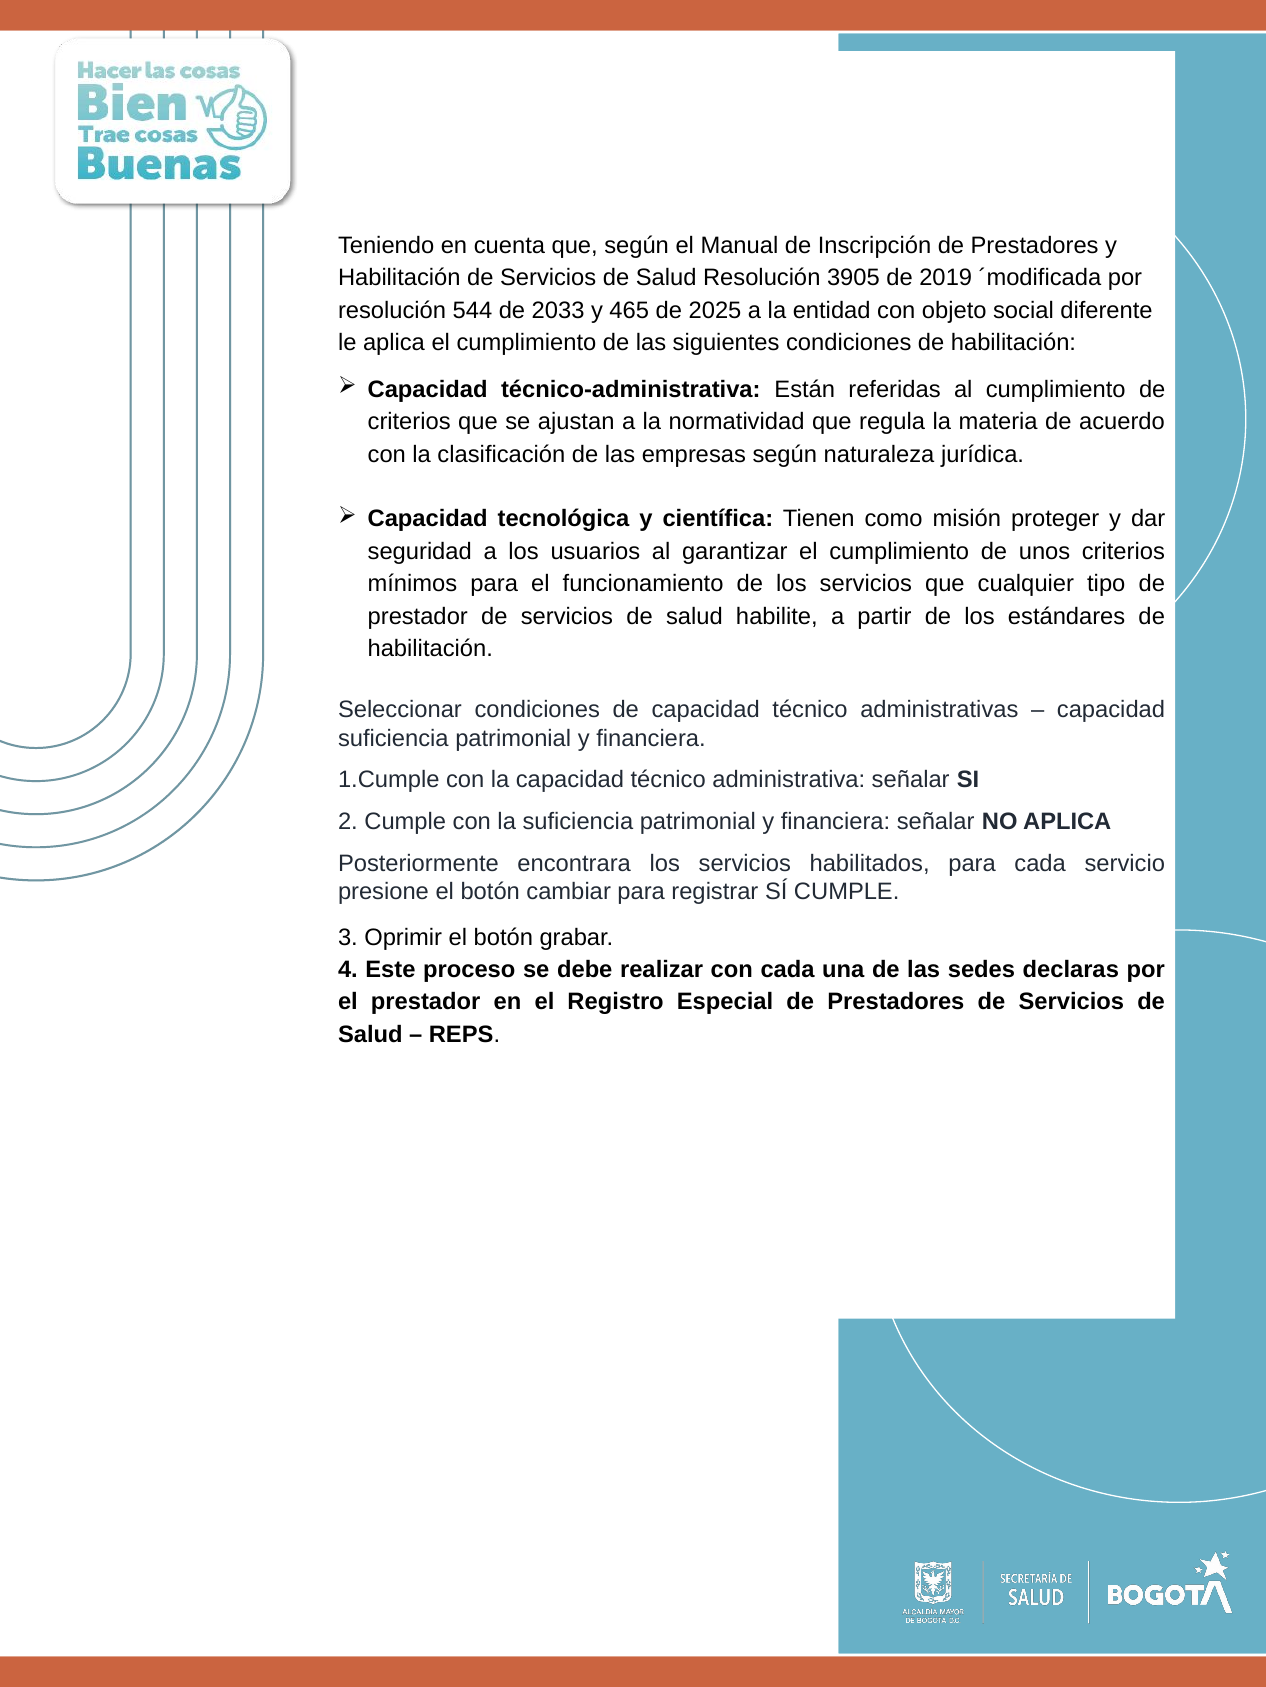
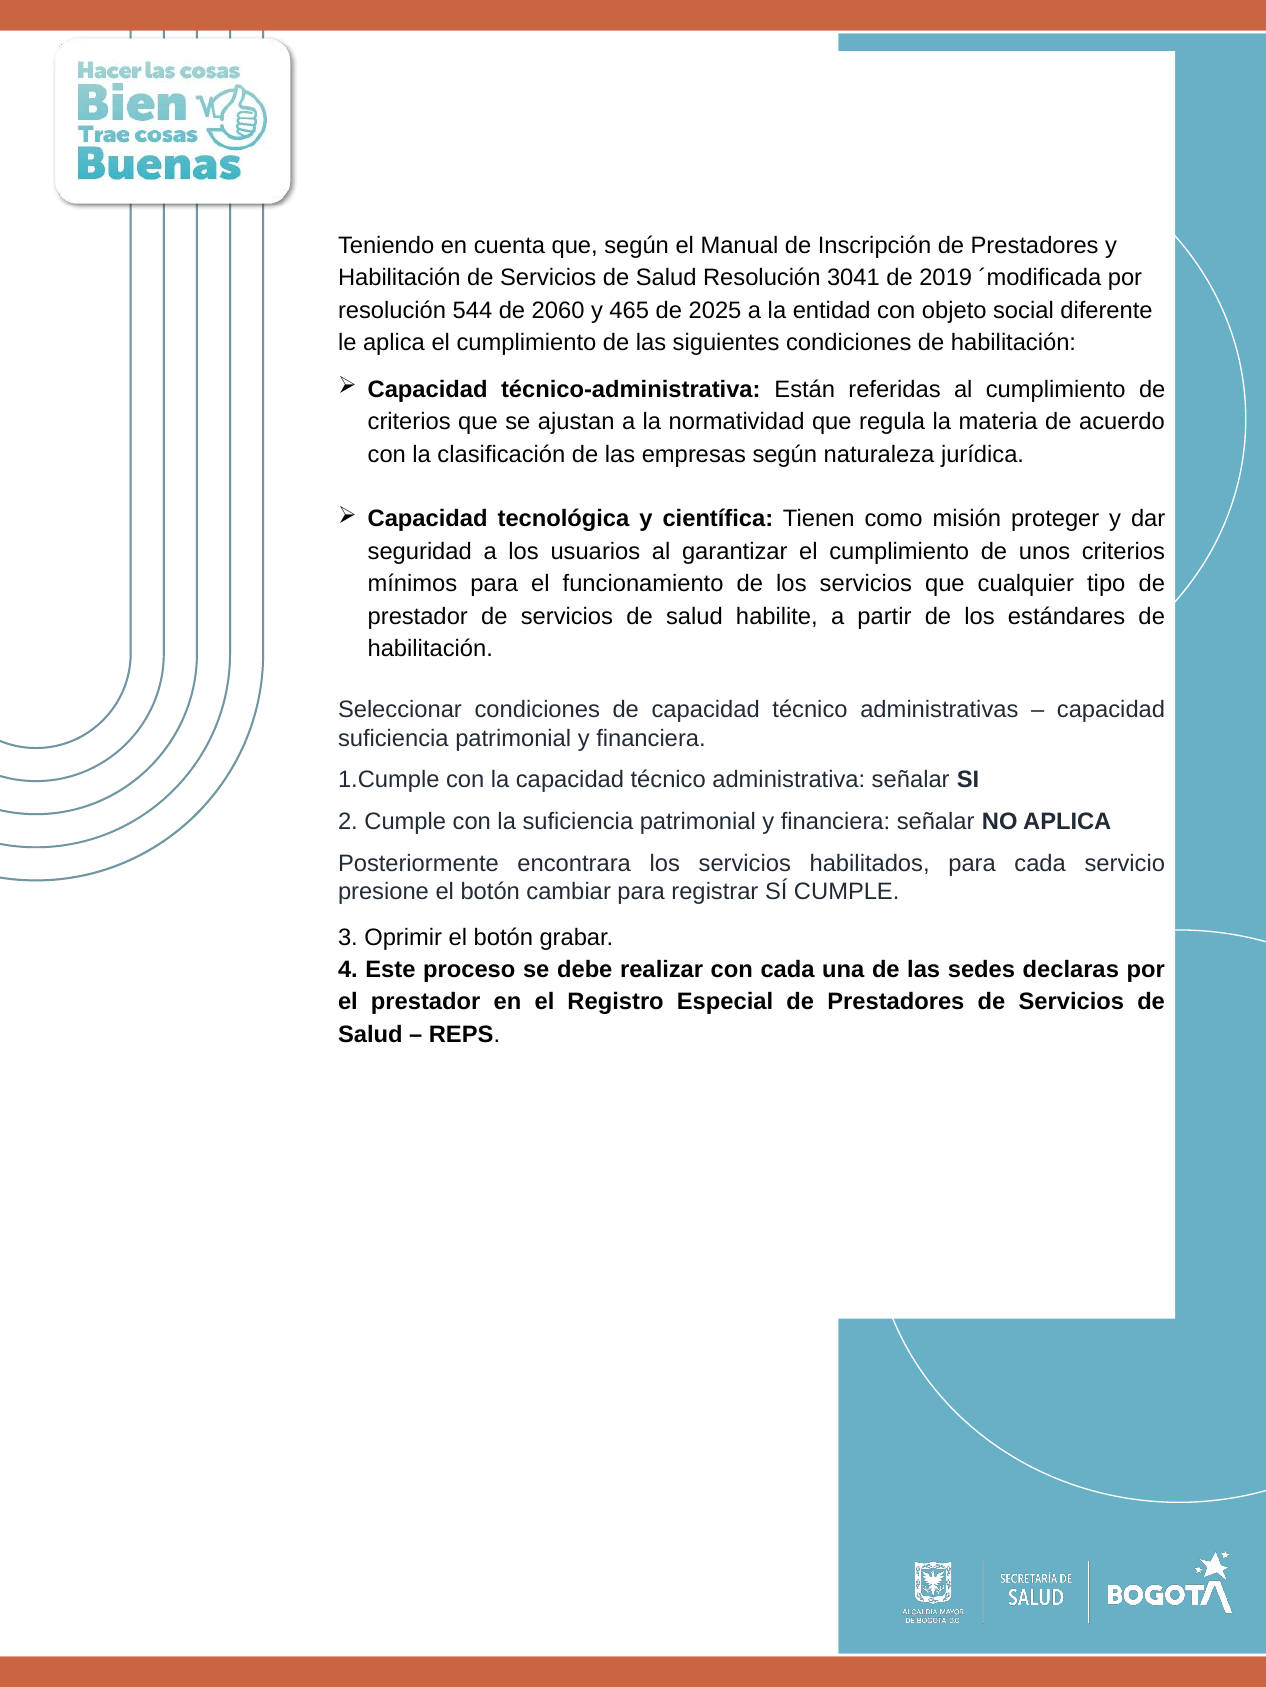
3905: 3905 -> 3041
2033: 2033 -> 2060
